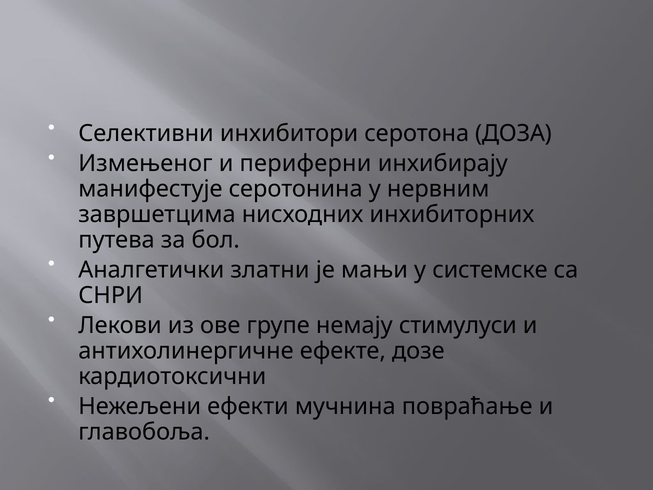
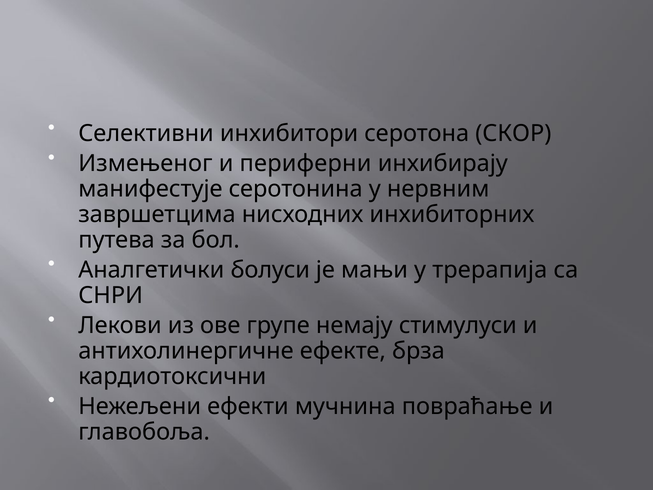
ДОЗА: ДОЗА -> СКОР
златни: златни -> болуси
системске: системске -> трерапија
дозе: дозе -> брза
